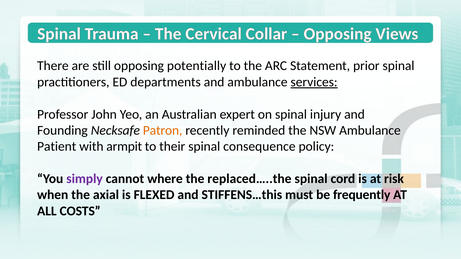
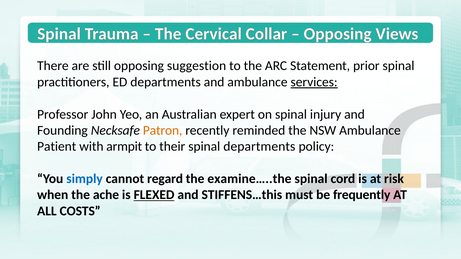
potentially: potentially -> suggestion
spinal consequence: consequence -> departments
simply colour: purple -> blue
where: where -> regard
replaced…..the: replaced…..the -> examine…..the
axial: axial -> ache
FLEXED underline: none -> present
